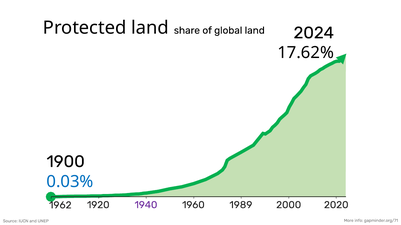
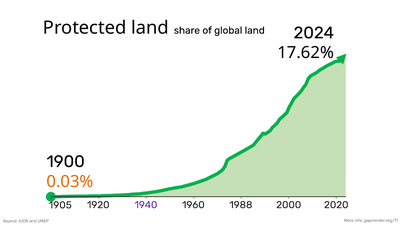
0.03% colour: blue -> orange
1962: 1962 -> 1905
1989: 1989 -> 1988
